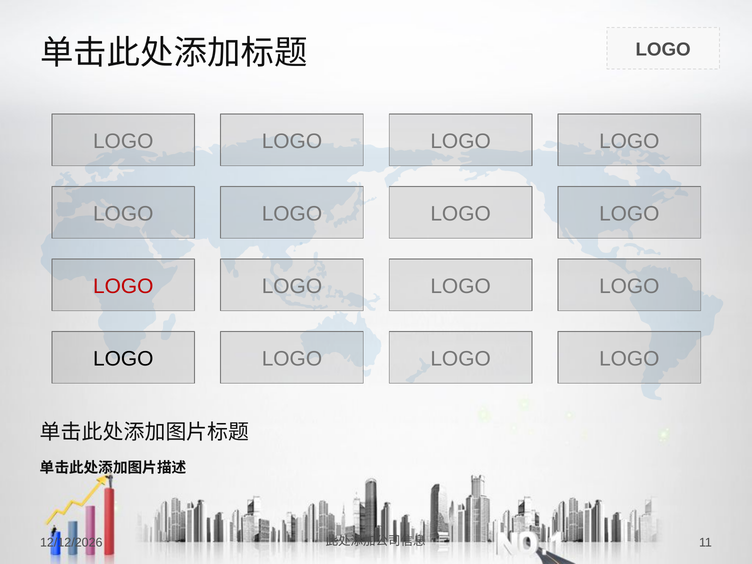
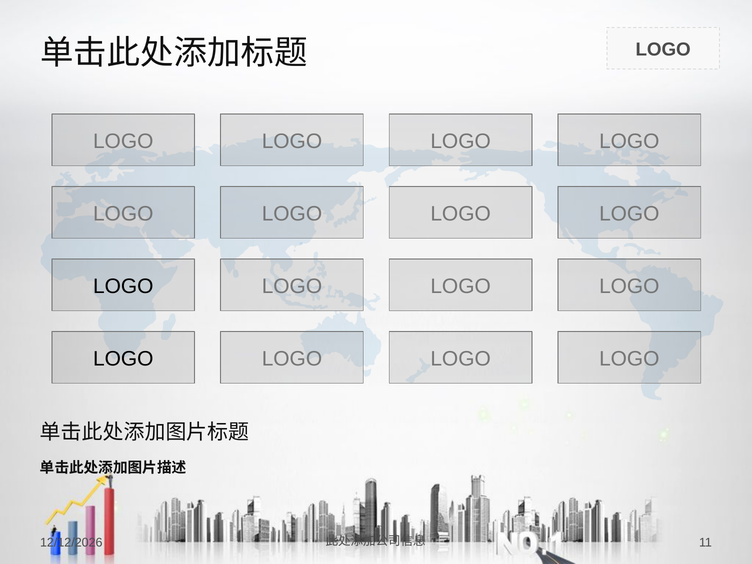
LOGO at (123, 286) colour: red -> black
